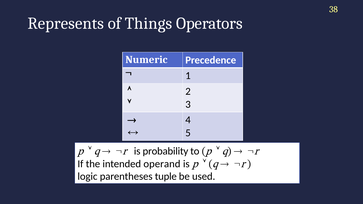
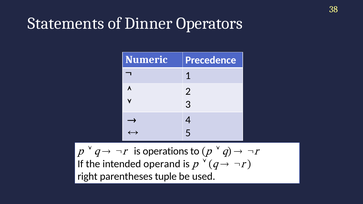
Represents: Represents -> Statements
Things: Things -> Dinner
probability: probability -> operations
logic: logic -> right
